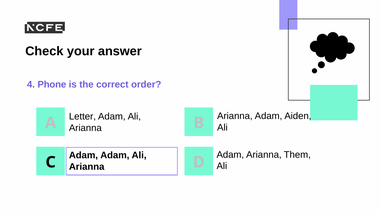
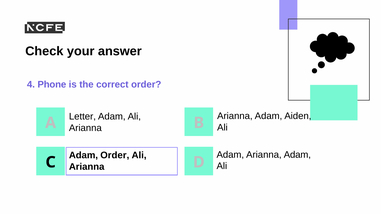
Adam Arianna Them: Them -> Adam
Adam Adam: Adam -> Order
